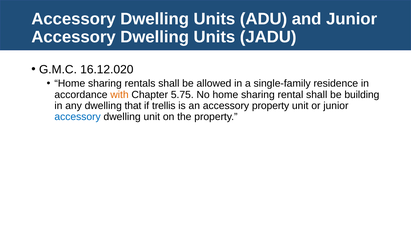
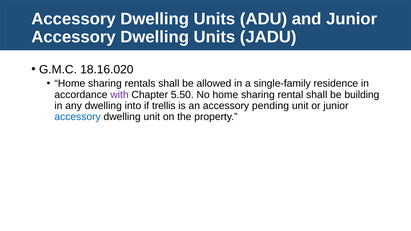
16.12.020: 16.12.020 -> 18.16.020
with colour: orange -> purple
5.75: 5.75 -> 5.50
that: that -> into
accessory property: property -> pending
